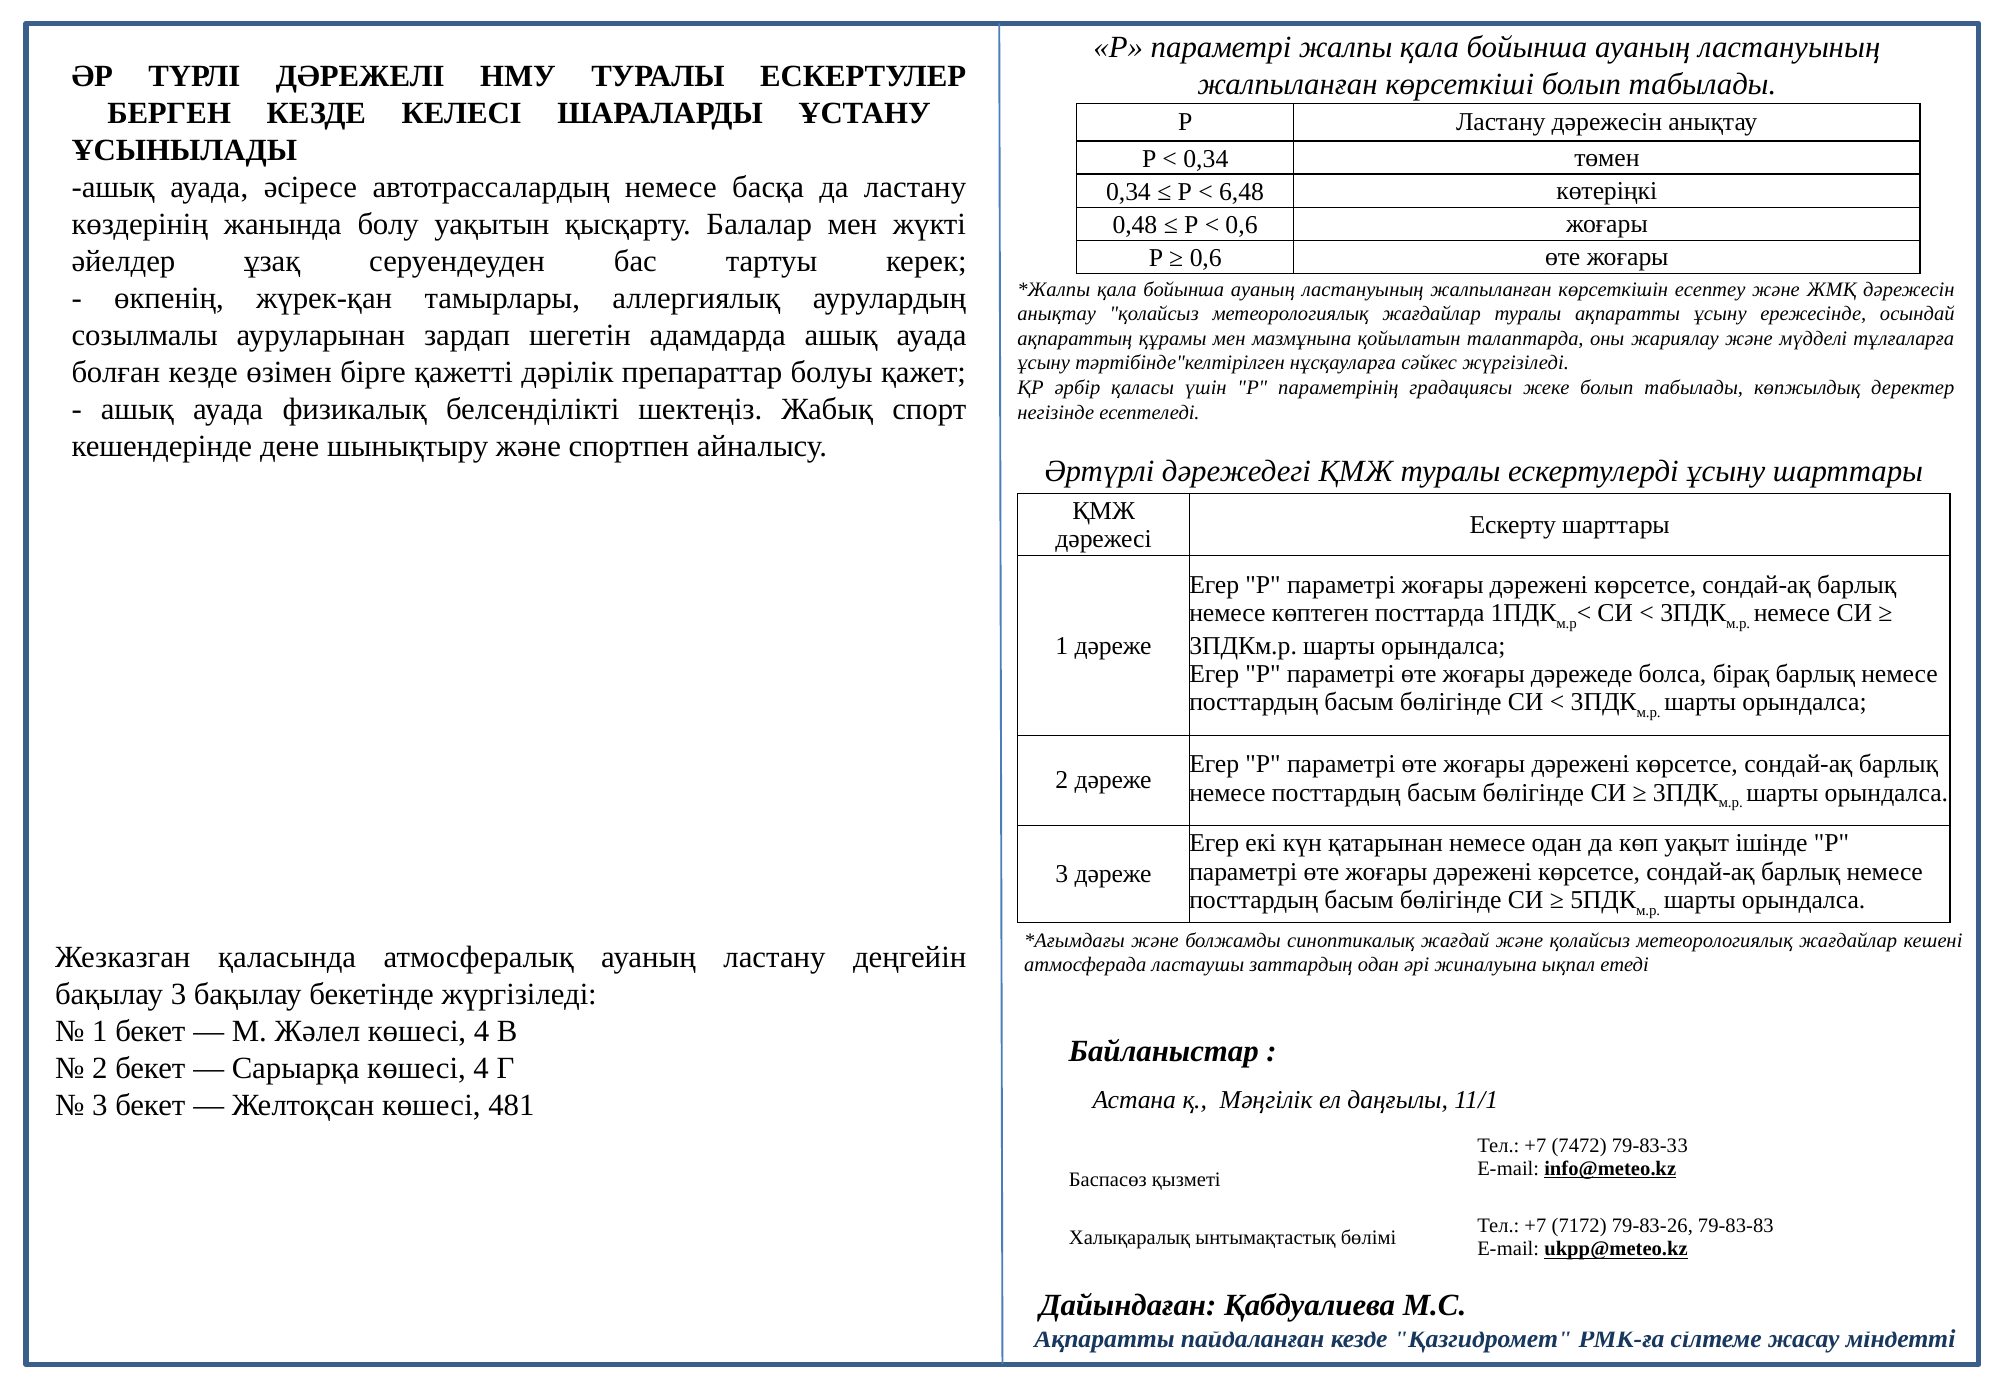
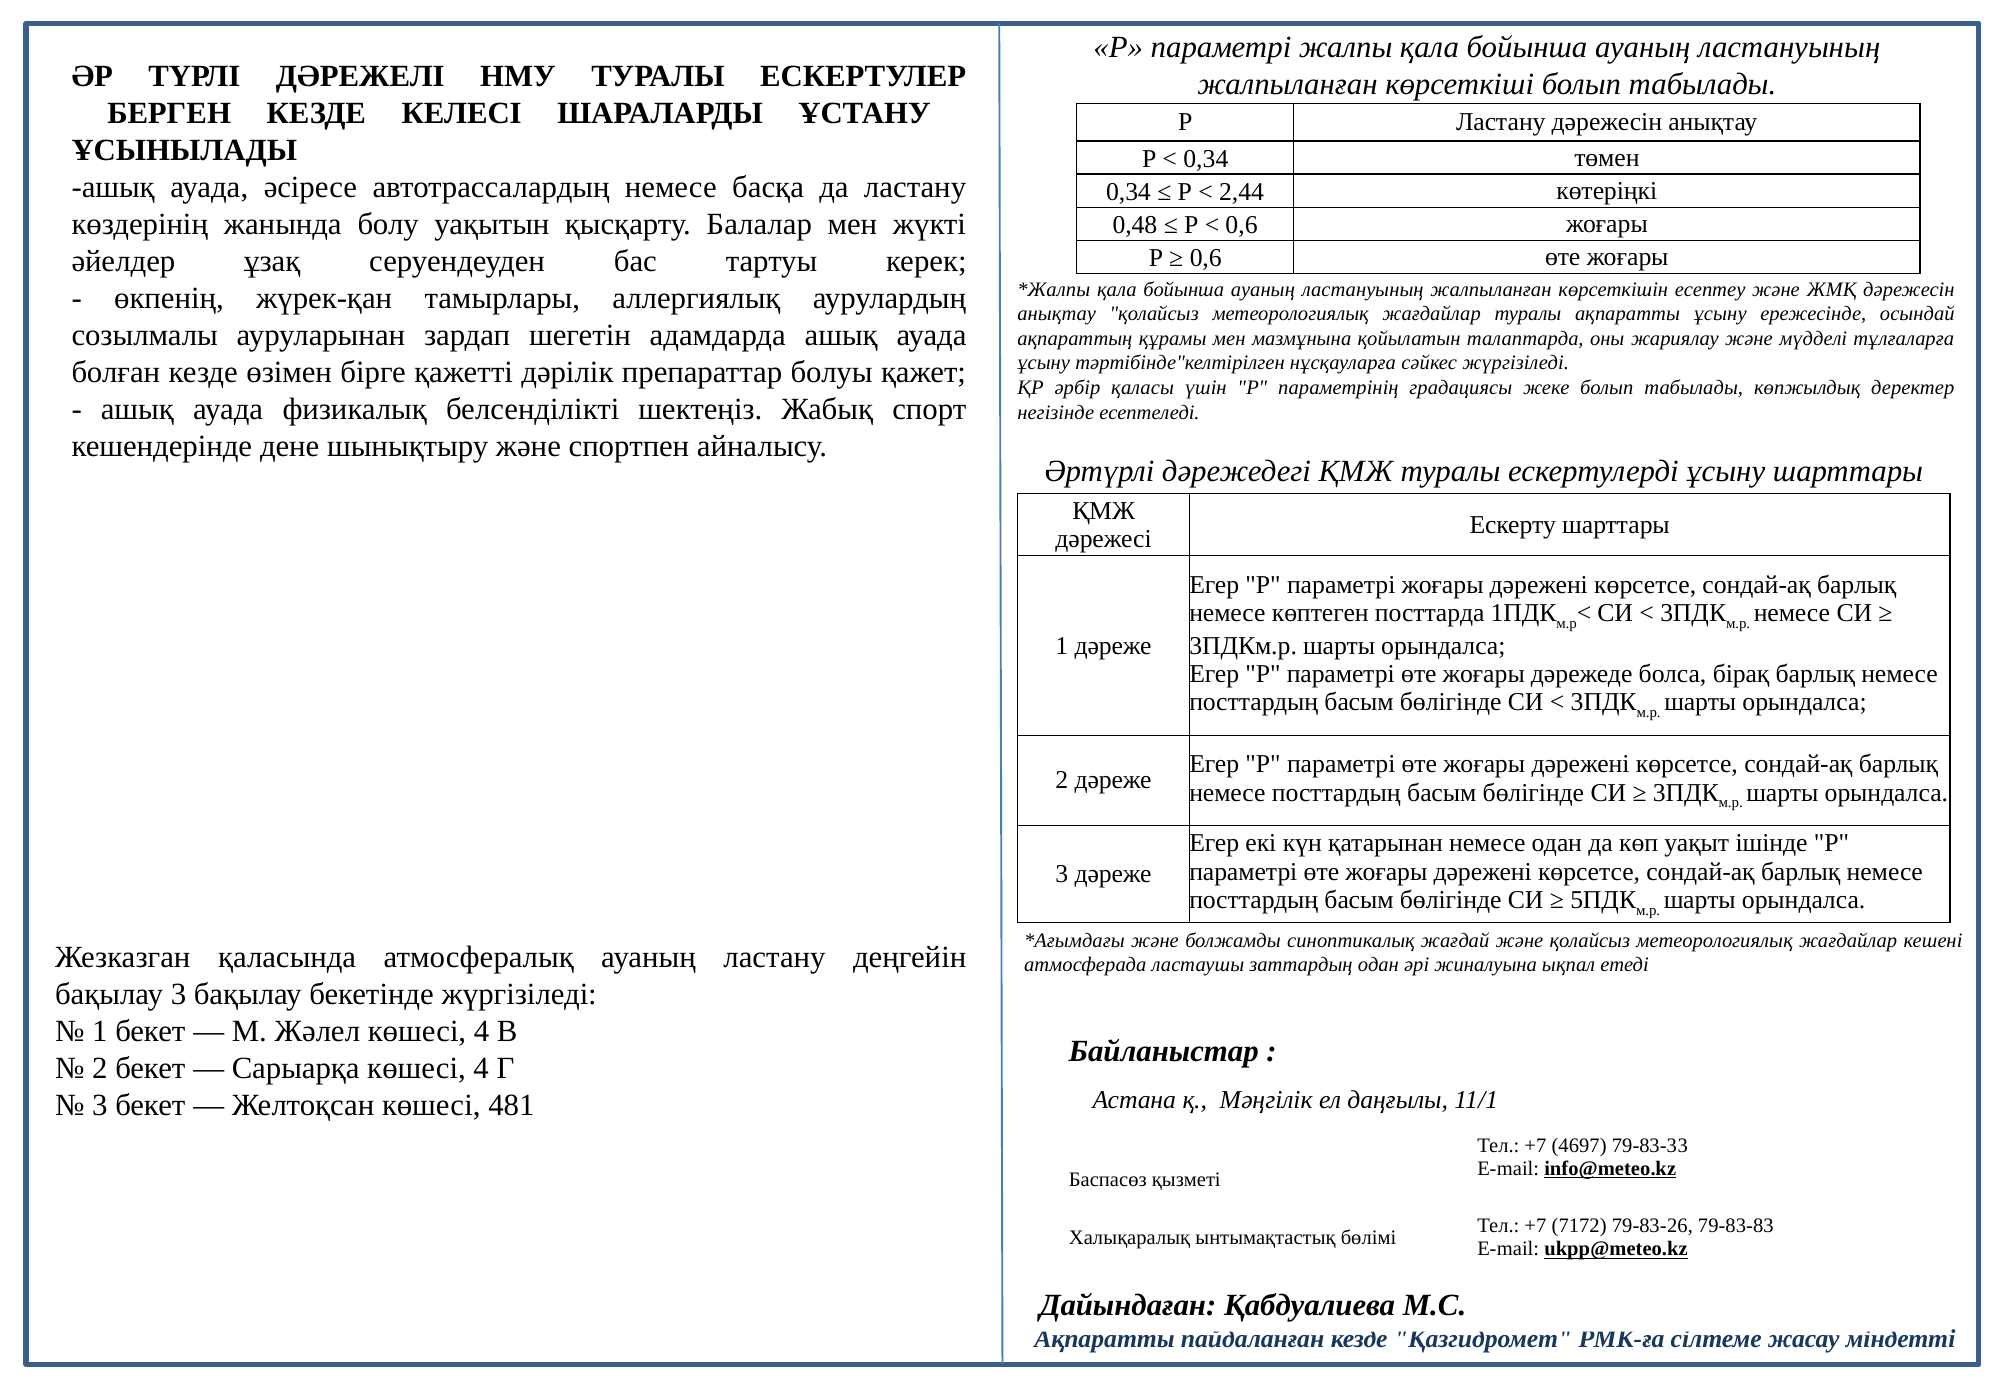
6,48: 6,48 -> 2,44
7472: 7472 -> 4697
